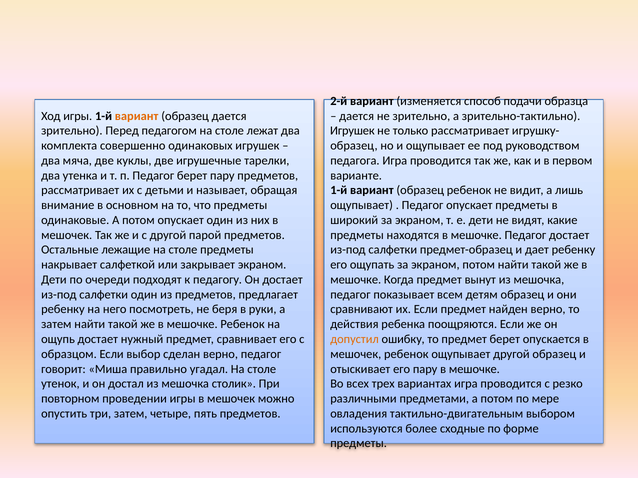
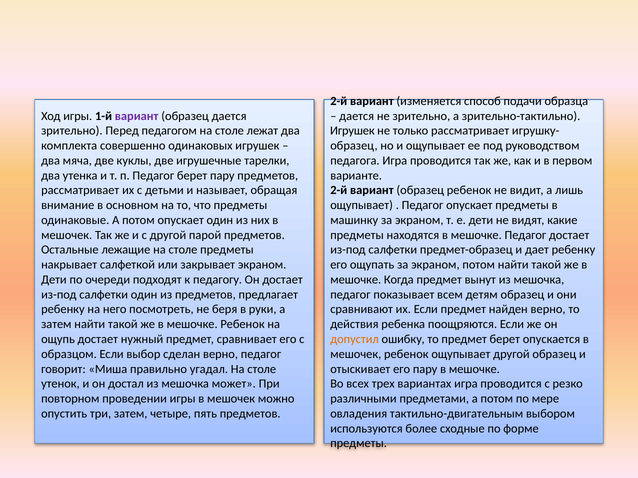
вариант at (137, 116) colour: orange -> purple
1-й at (339, 191): 1-й -> 2-й
широкий: широкий -> машинку
столик: столик -> может
